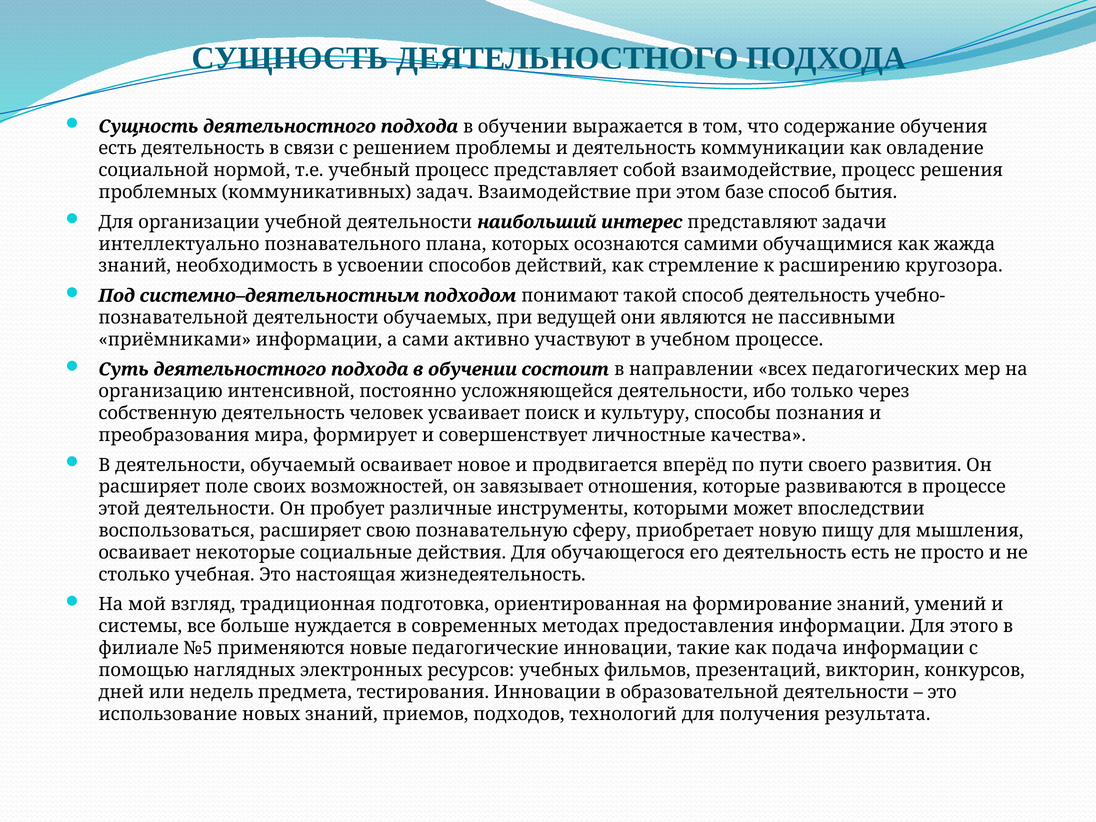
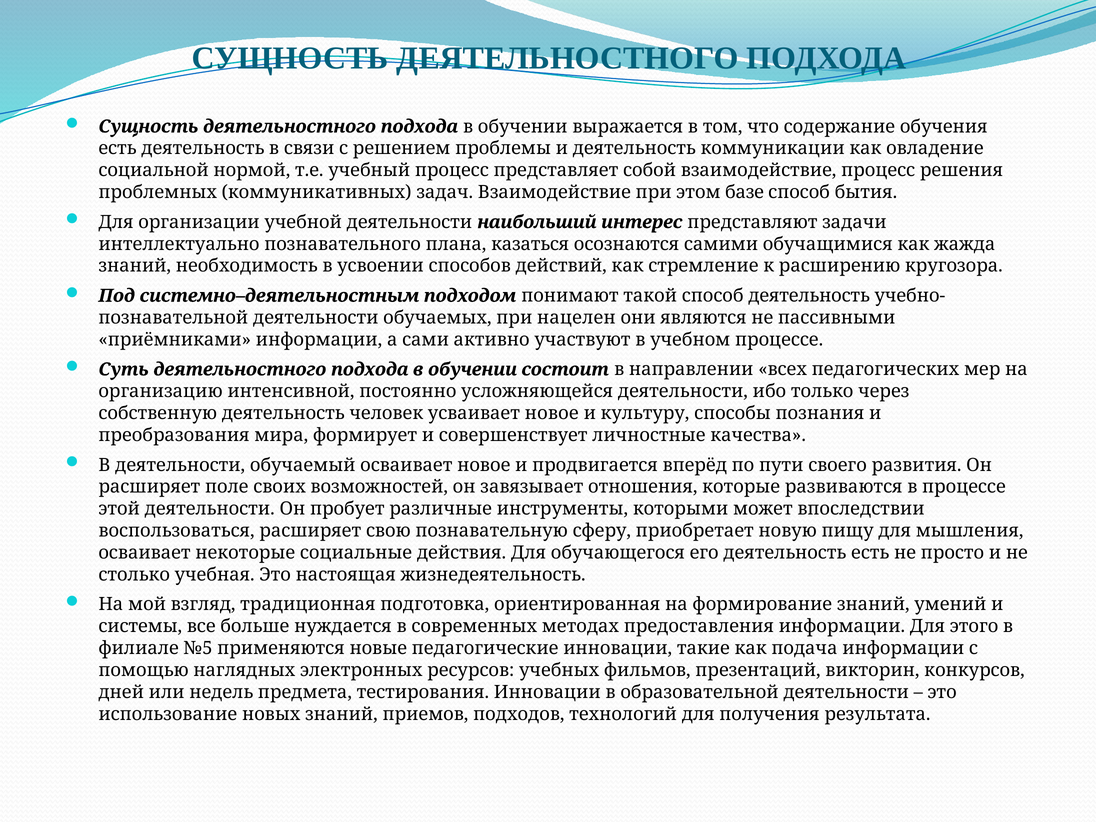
которых: которых -> казаться
ведущей: ведущей -> нацелен
усваивает поиск: поиск -> новое
